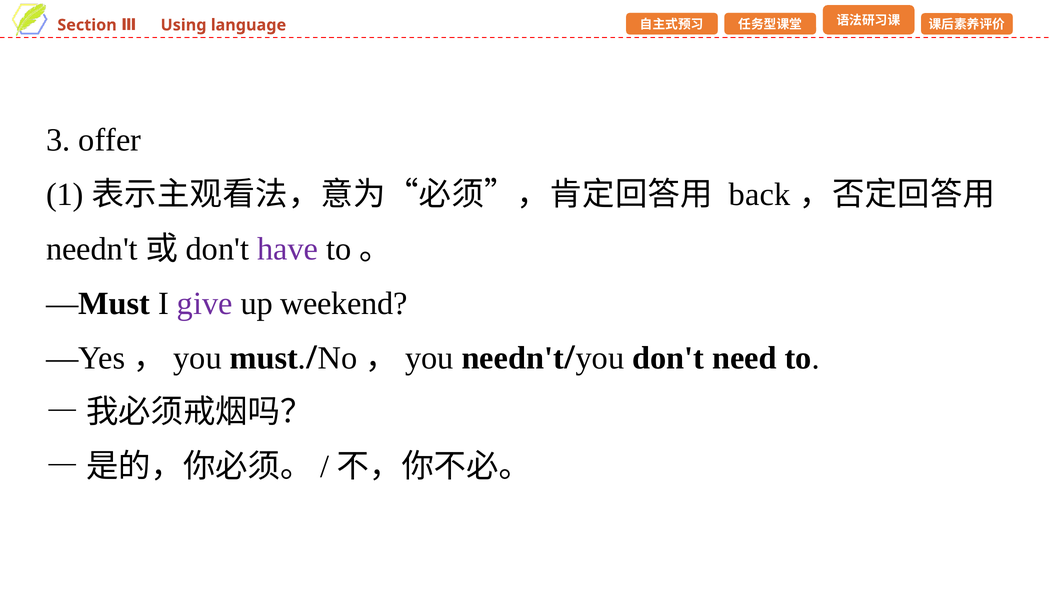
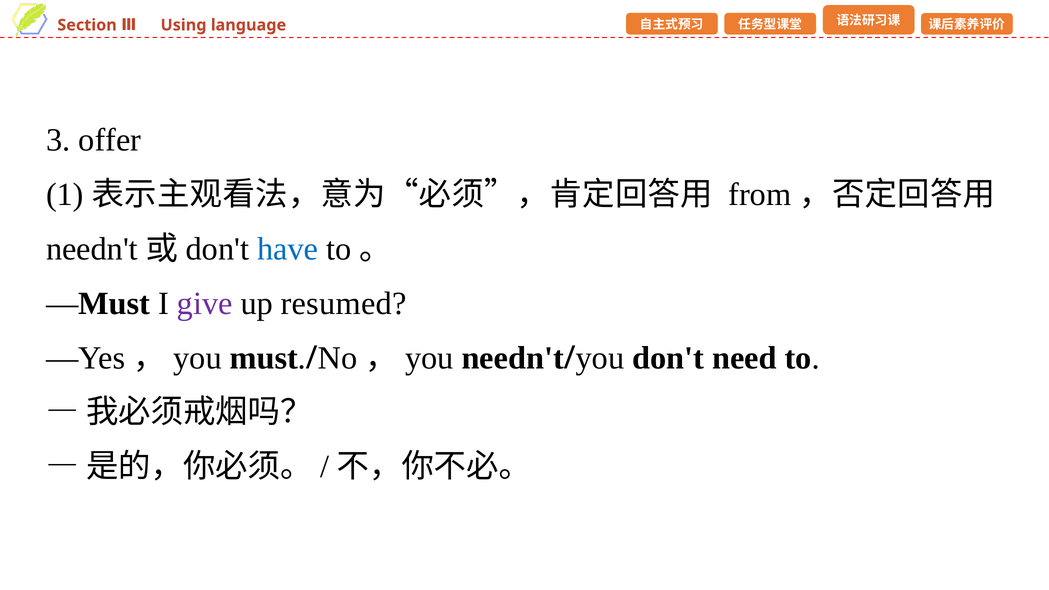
back: back -> from
have colour: purple -> blue
weekend: weekend -> resumed
